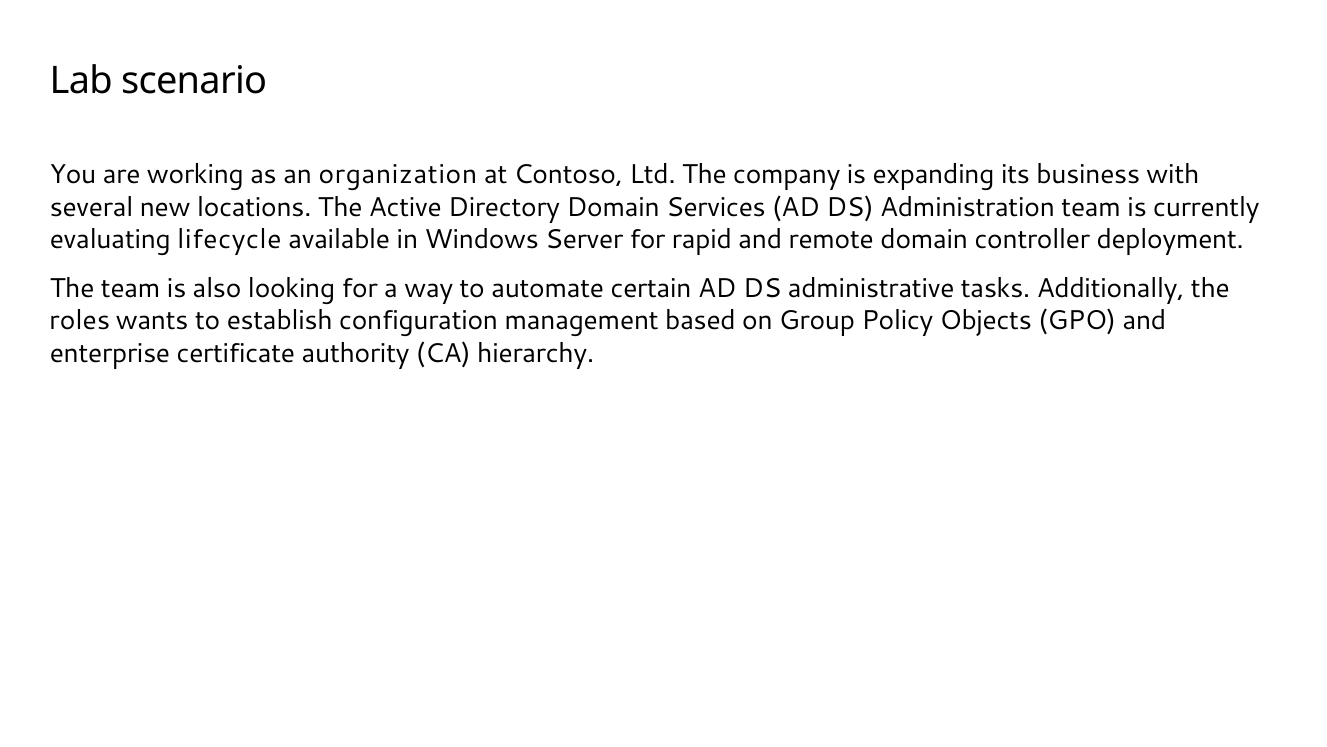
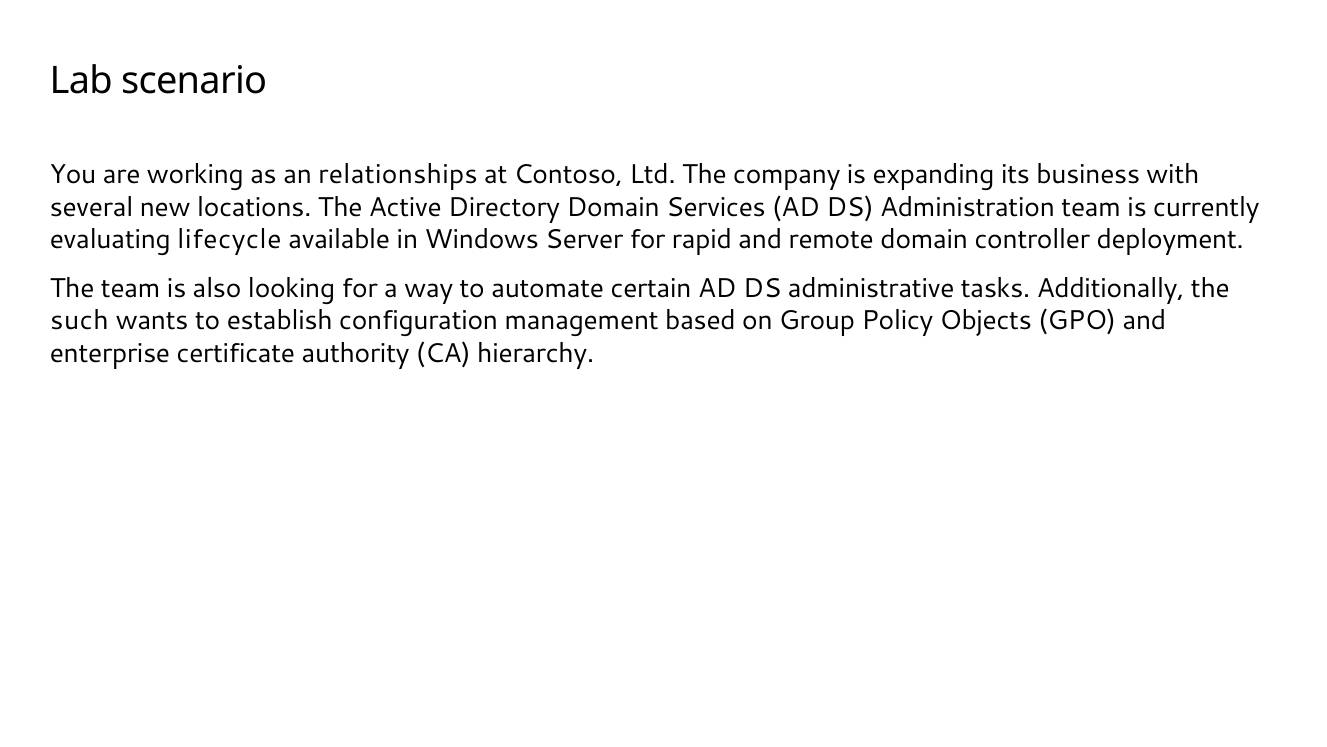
organization: organization -> relationships
roles: roles -> such
